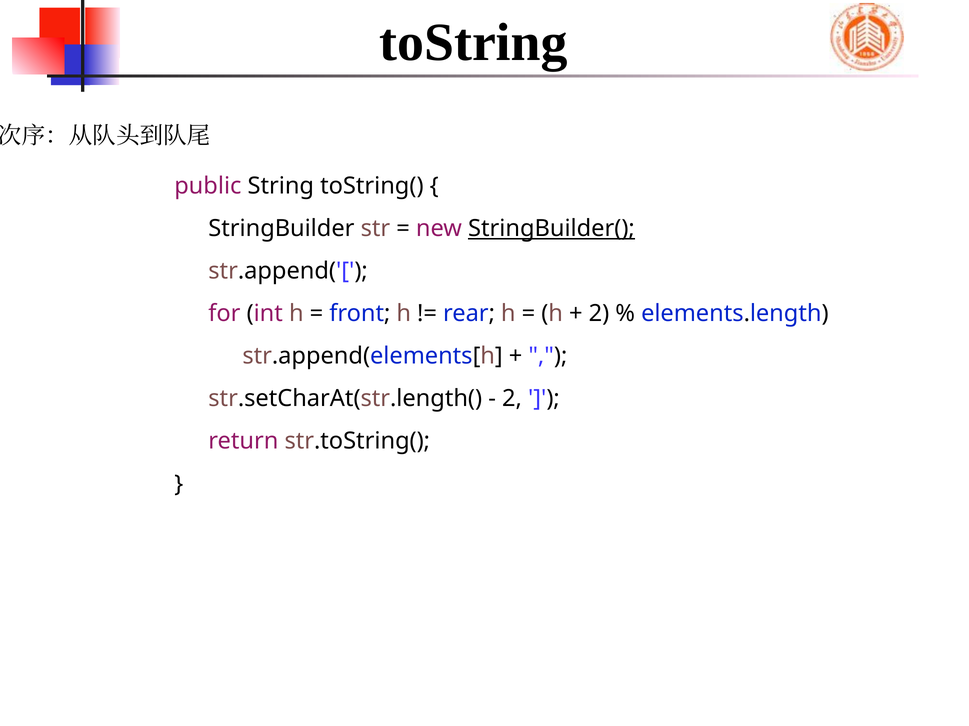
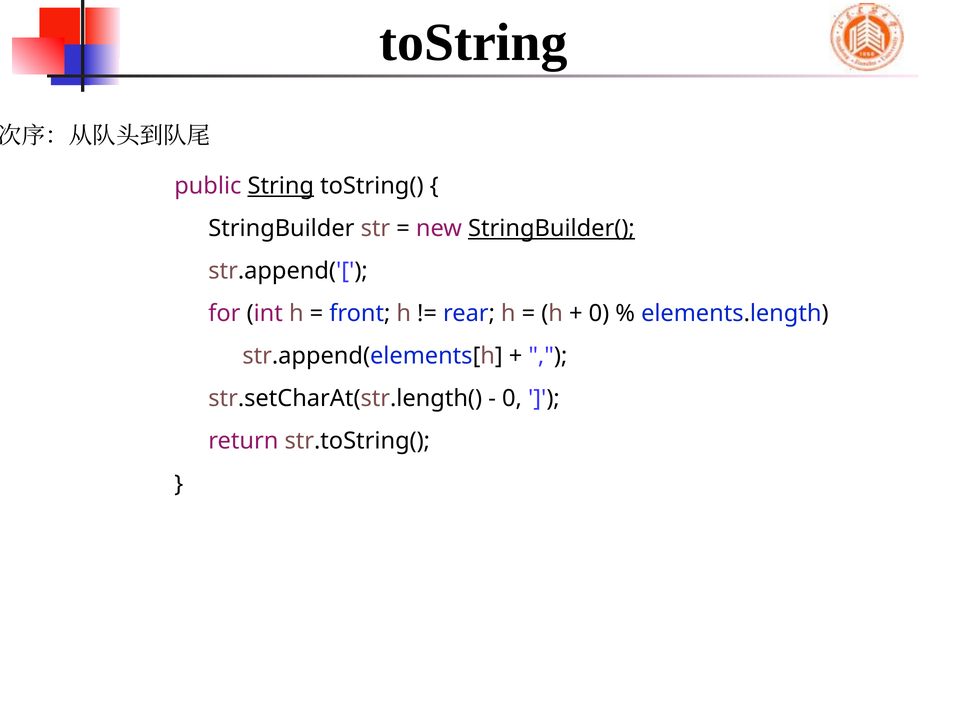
String underline: none -> present
2 at (599, 314): 2 -> 0
2 at (512, 399): 2 -> 0
